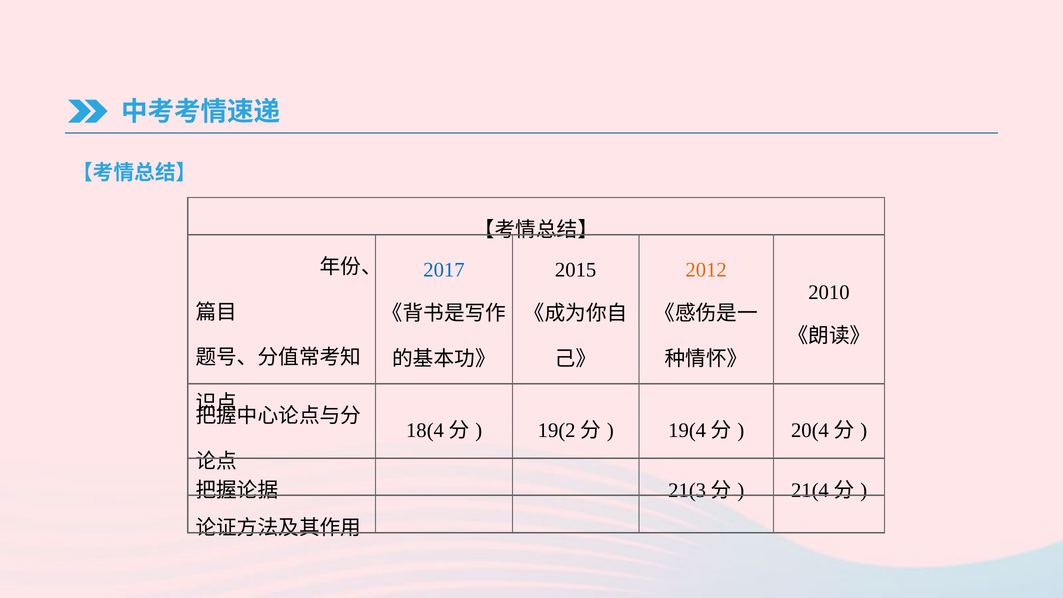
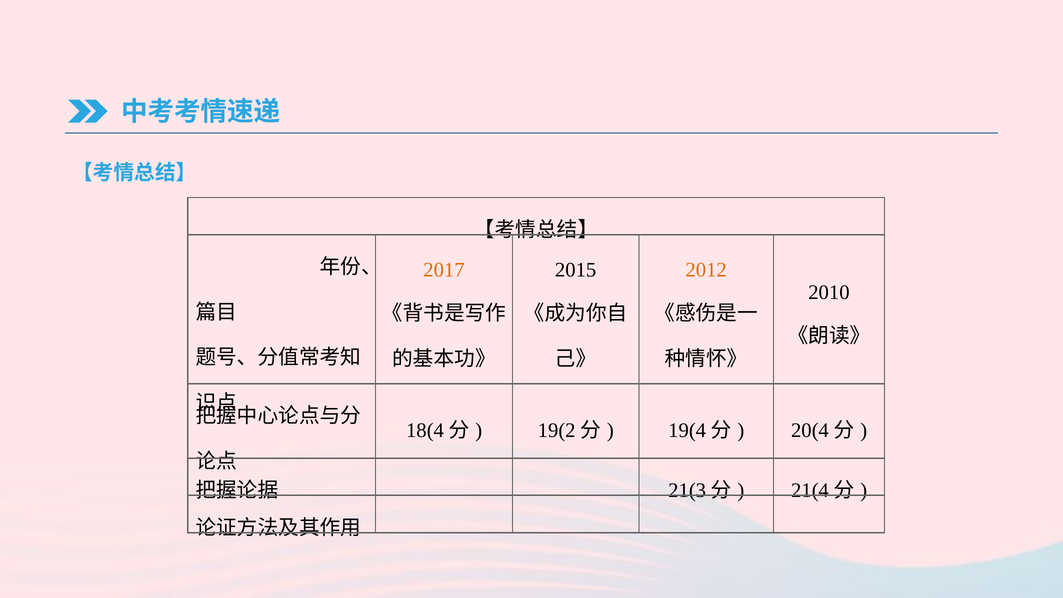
2017 colour: blue -> orange
